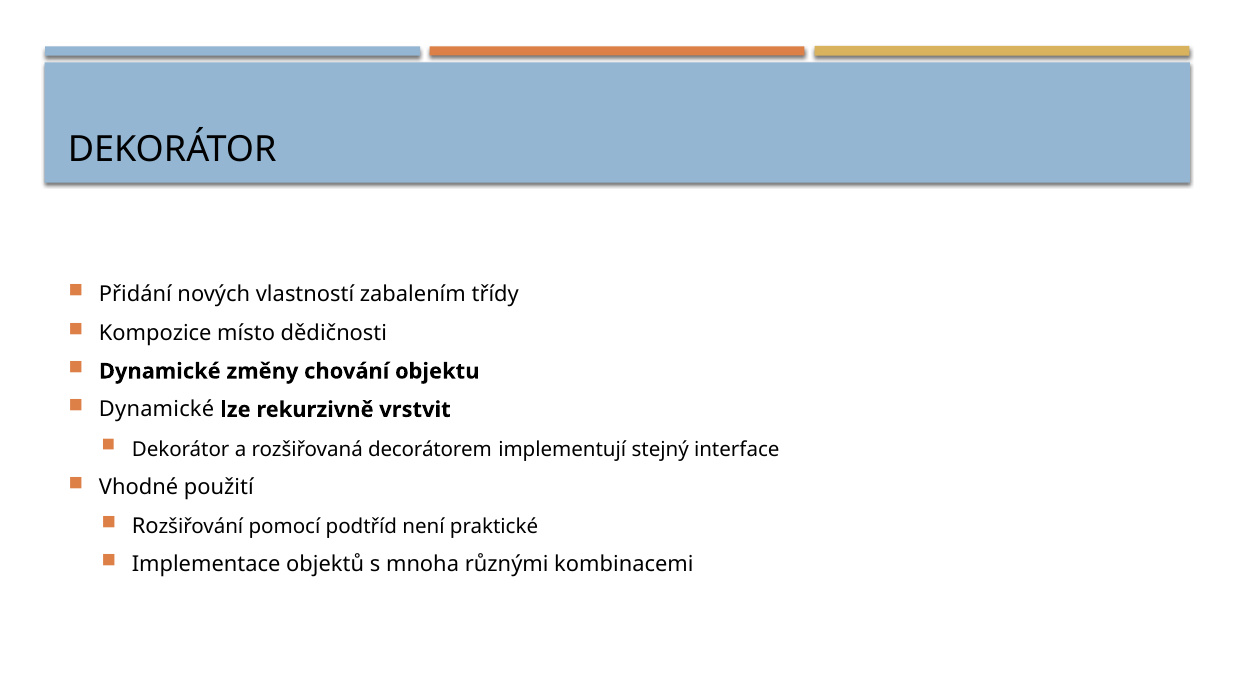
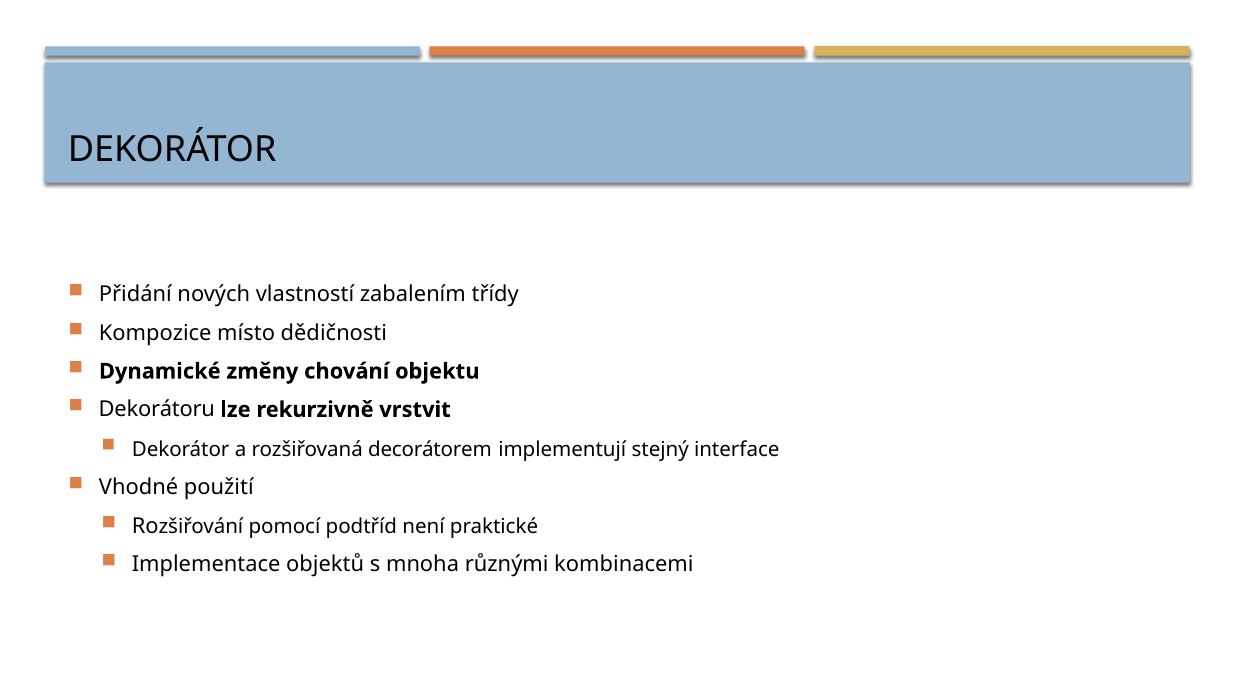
Dynamické at (157, 409): Dynamické -> Dekorátoru
